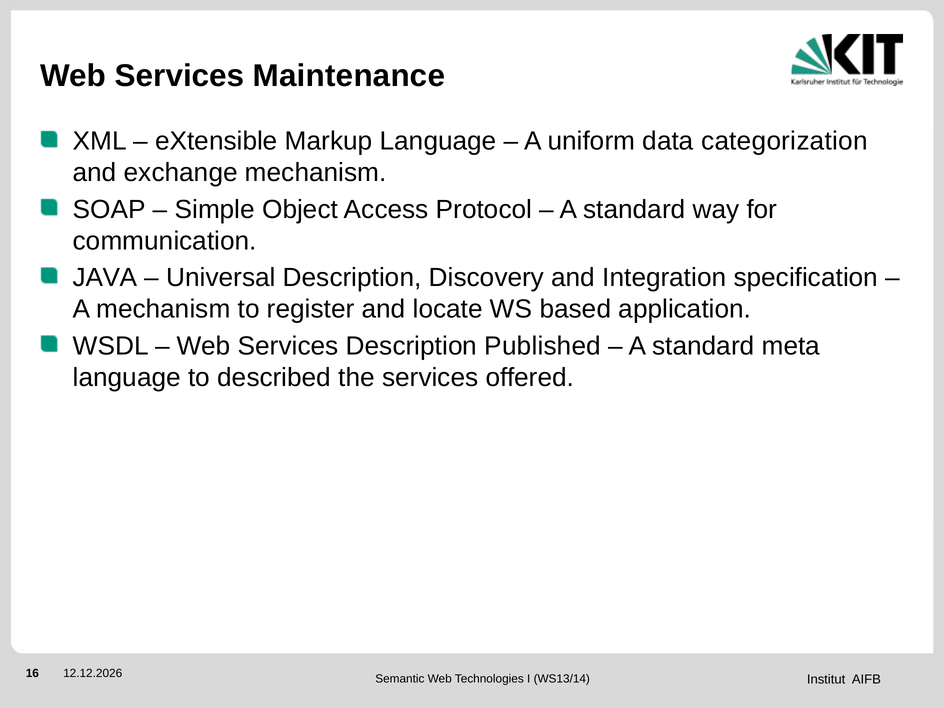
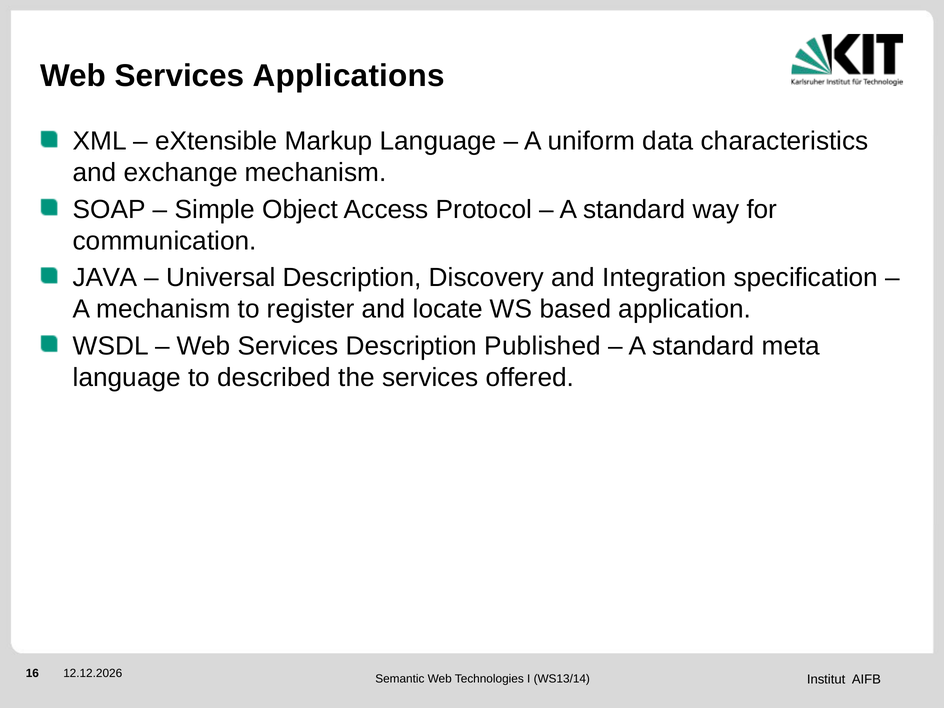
Maintenance: Maintenance -> Applications
categorization: categorization -> characteristics
